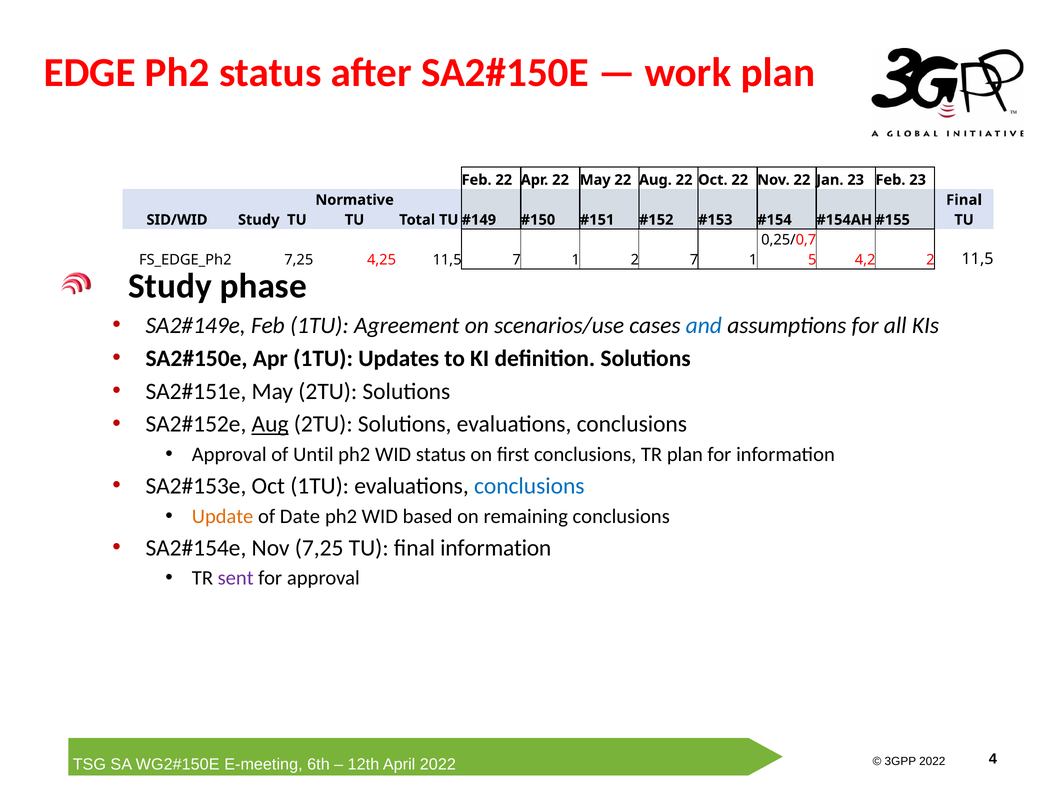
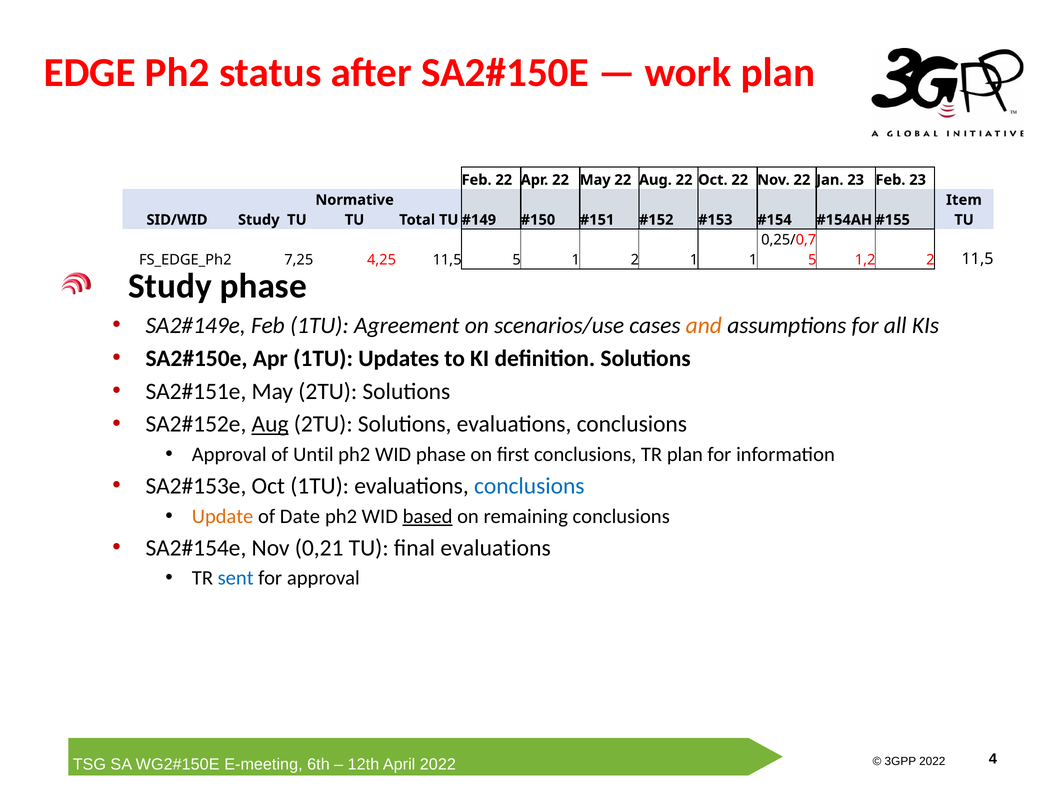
Final at (964, 200): Final -> Item
11,5 7: 7 -> 5
2 7: 7 -> 1
4,2: 4,2 -> 1,2
and colour: blue -> orange
WID status: status -> phase
based underline: none -> present
Nov 7,25: 7,25 -> 0,21
final information: information -> evaluations
sent colour: purple -> blue
